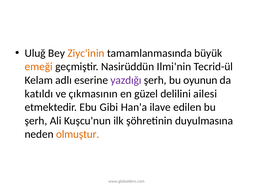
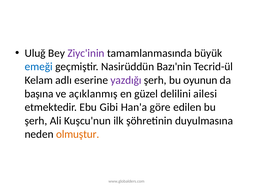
Ziyc'inin colour: orange -> purple
emeği colour: orange -> blue
Ilmi'nin: Ilmi'nin -> Bazı'nin
katıldı: katıldı -> başına
çıkmasının: çıkmasının -> açıklanmış
ilave: ilave -> göre
